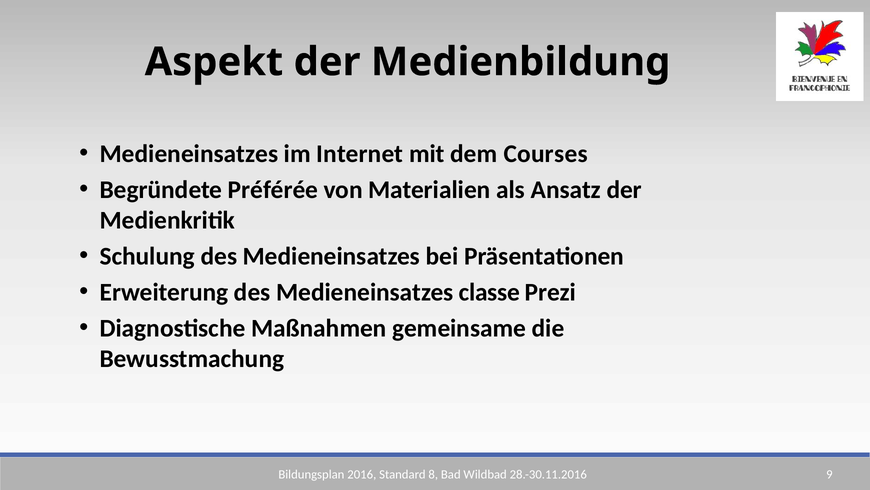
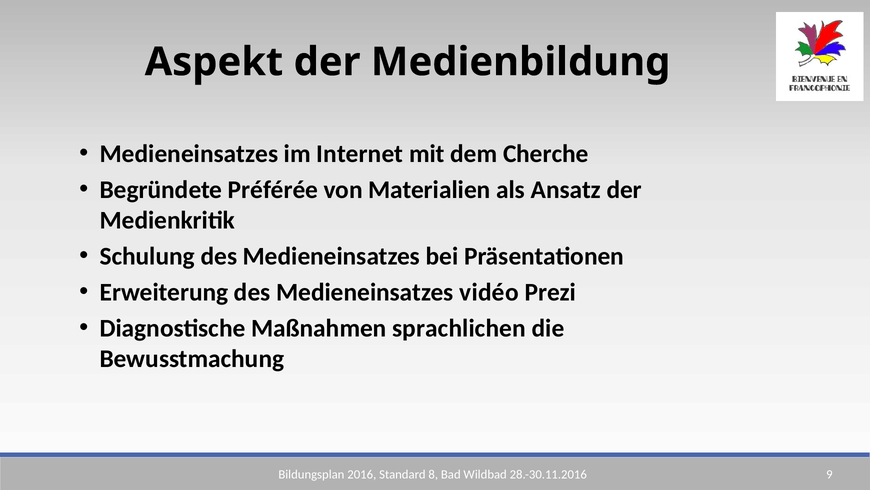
Courses: Courses -> Cherche
classe: classe -> vidéo
gemeinsame: gemeinsame -> sprachlichen
